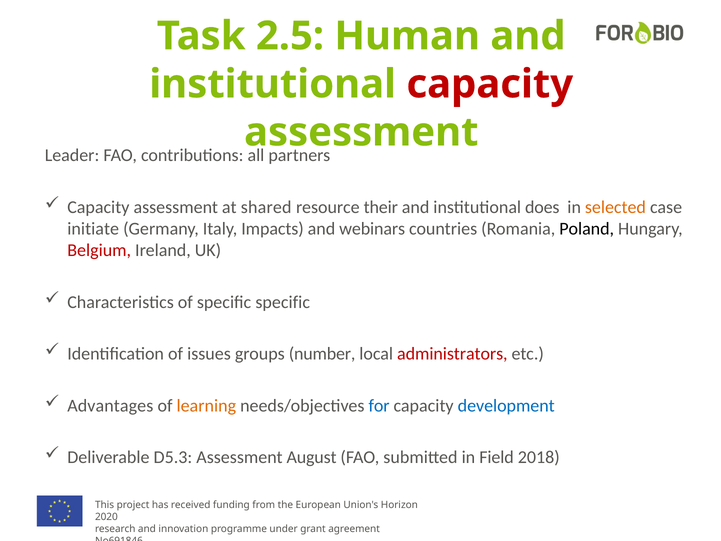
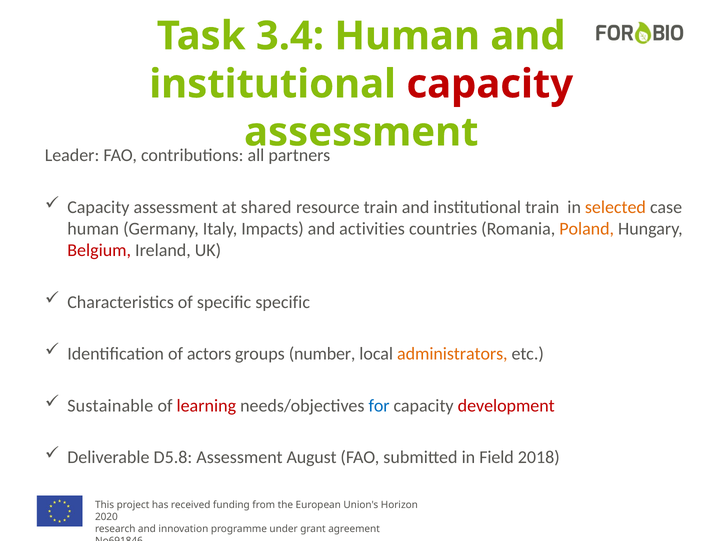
2.5: 2.5 -> 3.4
resource their: their -> train
institutional does: does -> train
initiate at (93, 229): initiate -> human
webinars: webinars -> activities
Poland colour: black -> orange
issues: issues -> actors
administrators colour: red -> orange
Advantages: Advantages -> Sustainable
learning colour: orange -> red
development colour: blue -> red
D5.3: D5.3 -> D5.8
